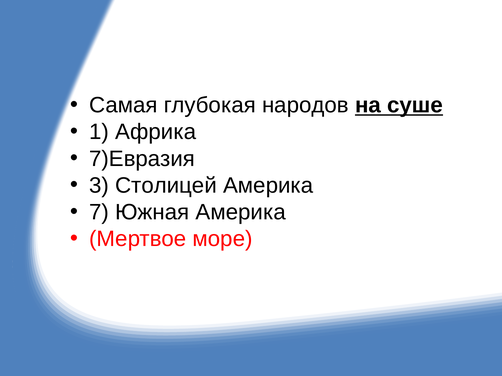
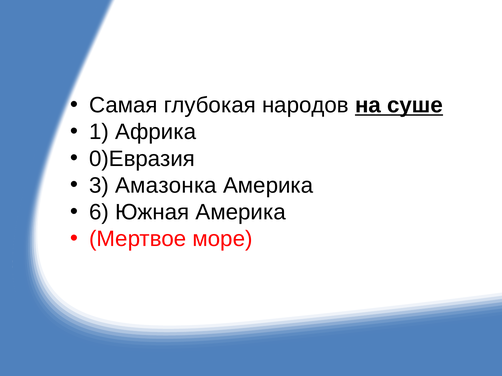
7)Евразия: 7)Евразия -> 0)Евразия
Столицей: Столицей -> Амазонка
7: 7 -> 6
